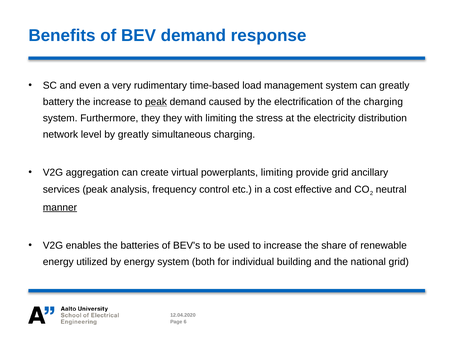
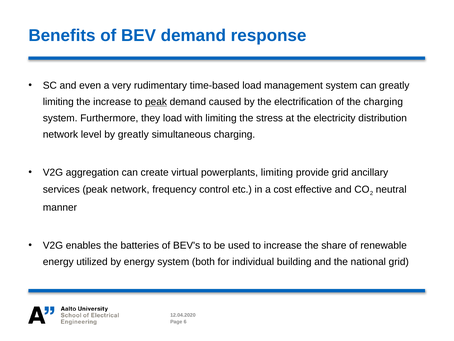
battery at (58, 102): battery -> limiting
they they: they -> load
peak analysis: analysis -> network
manner underline: present -> none
